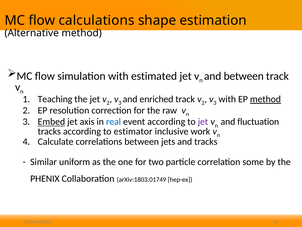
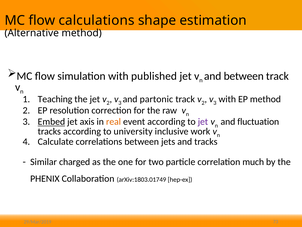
estimated: estimated -> published
enriched: enriched -> partonic
method at (265, 99) underline: present -> none
real colour: blue -> orange
estimator: estimator -> university
uniform: uniform -> charged
some: some -> much
